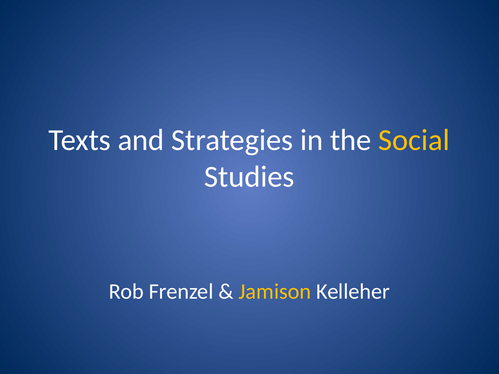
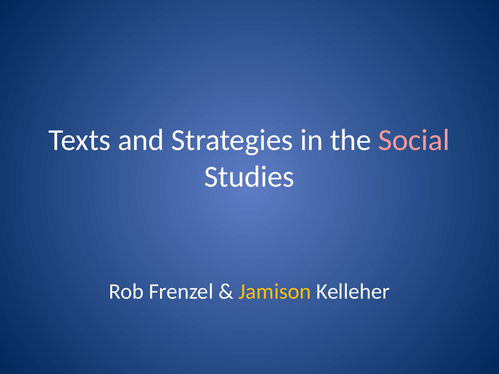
Social colour: yellow -> pink
